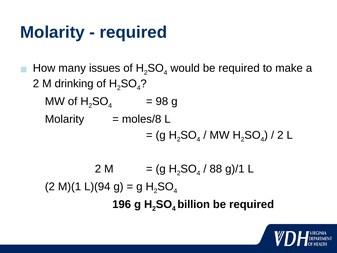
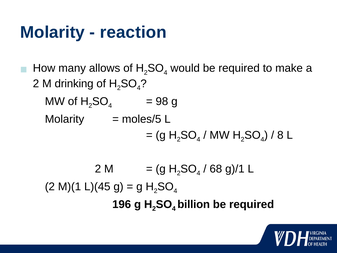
required at (133, 32): required -> reaction
issues: issues -> allows
moles/8: moles/8 -> moles/5
2 at (280, 135): 2 -> 8
88: 88 -> 68
L)(94: L)(94 -> L)(45
